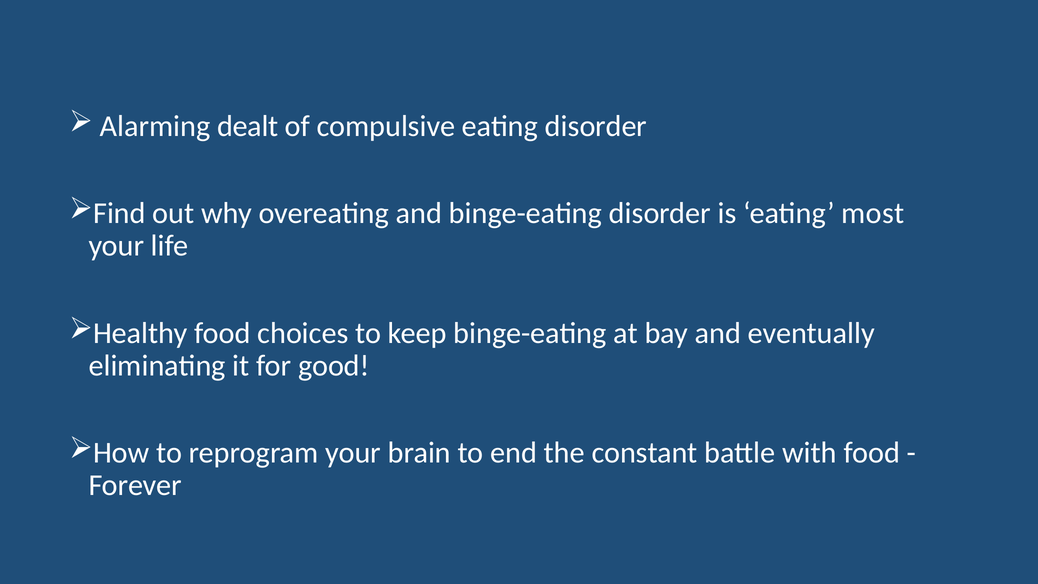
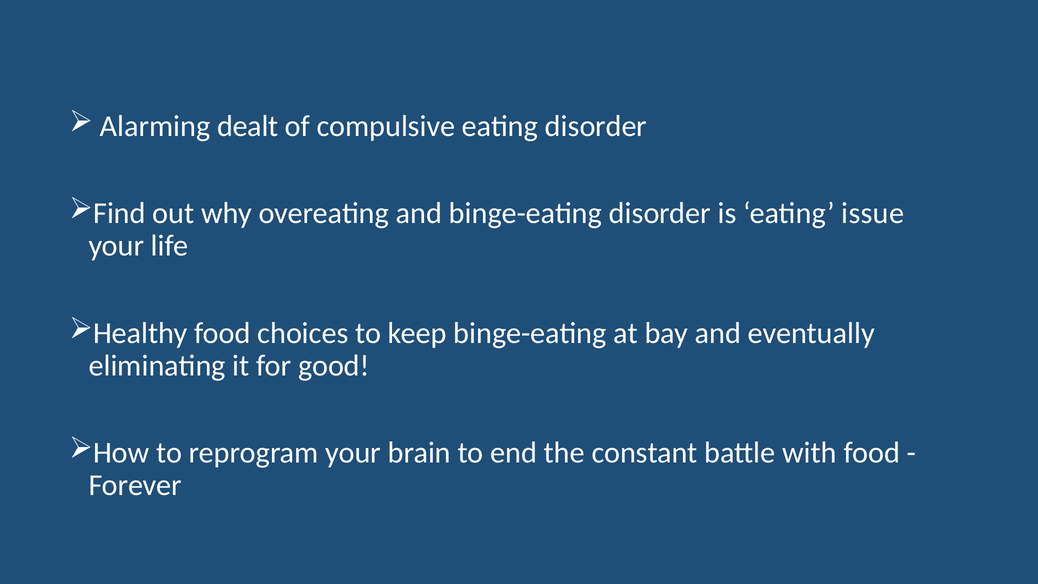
most: most -> issue
